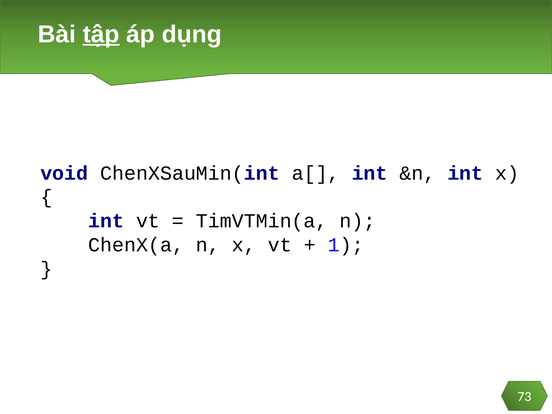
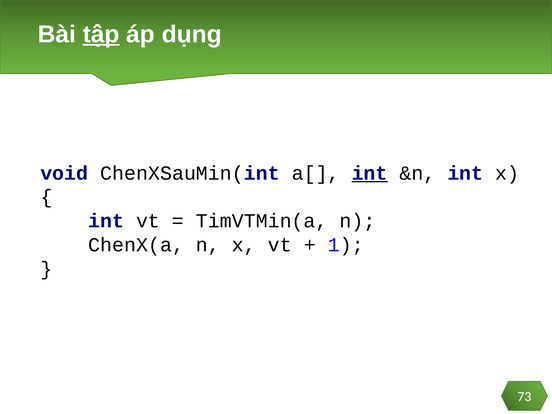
int at (370, 173) underline: none -> present
